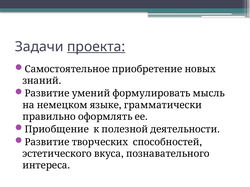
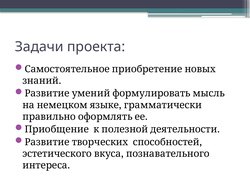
проекта underline: present -> none
